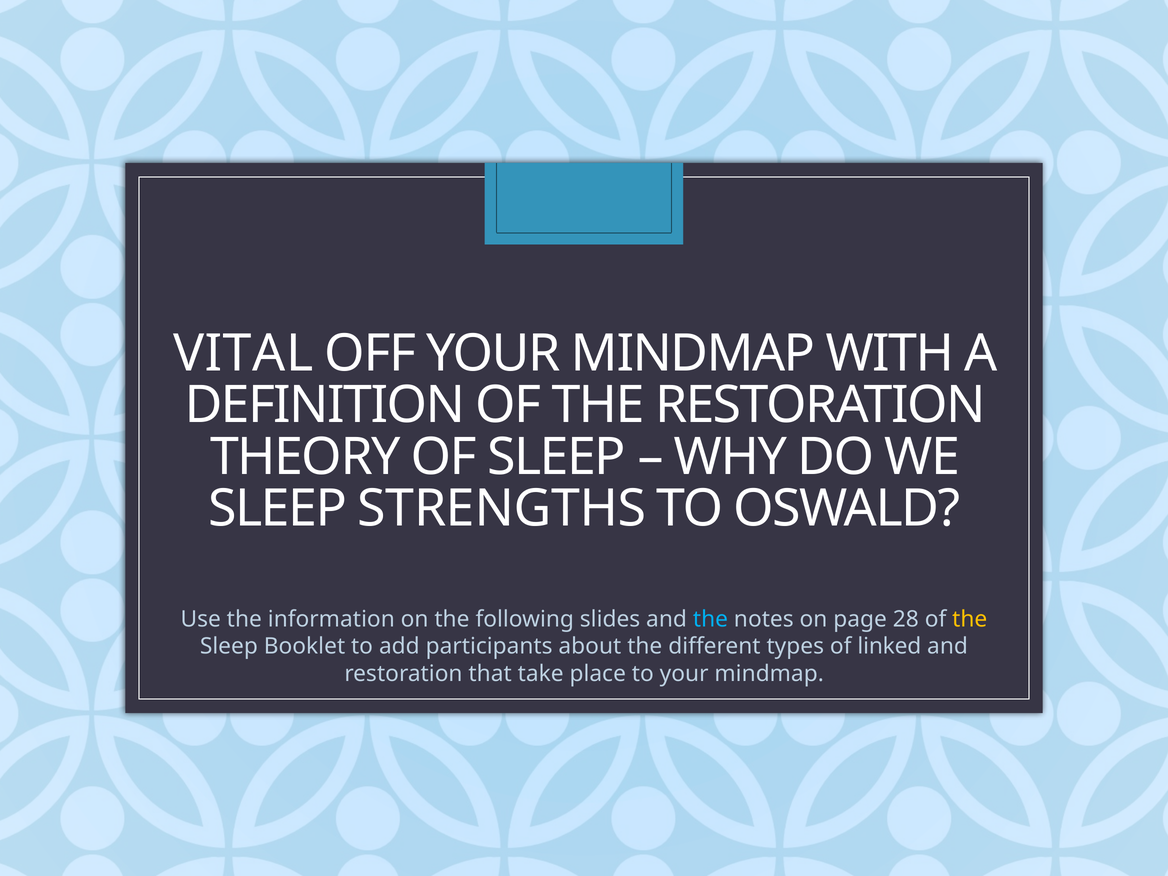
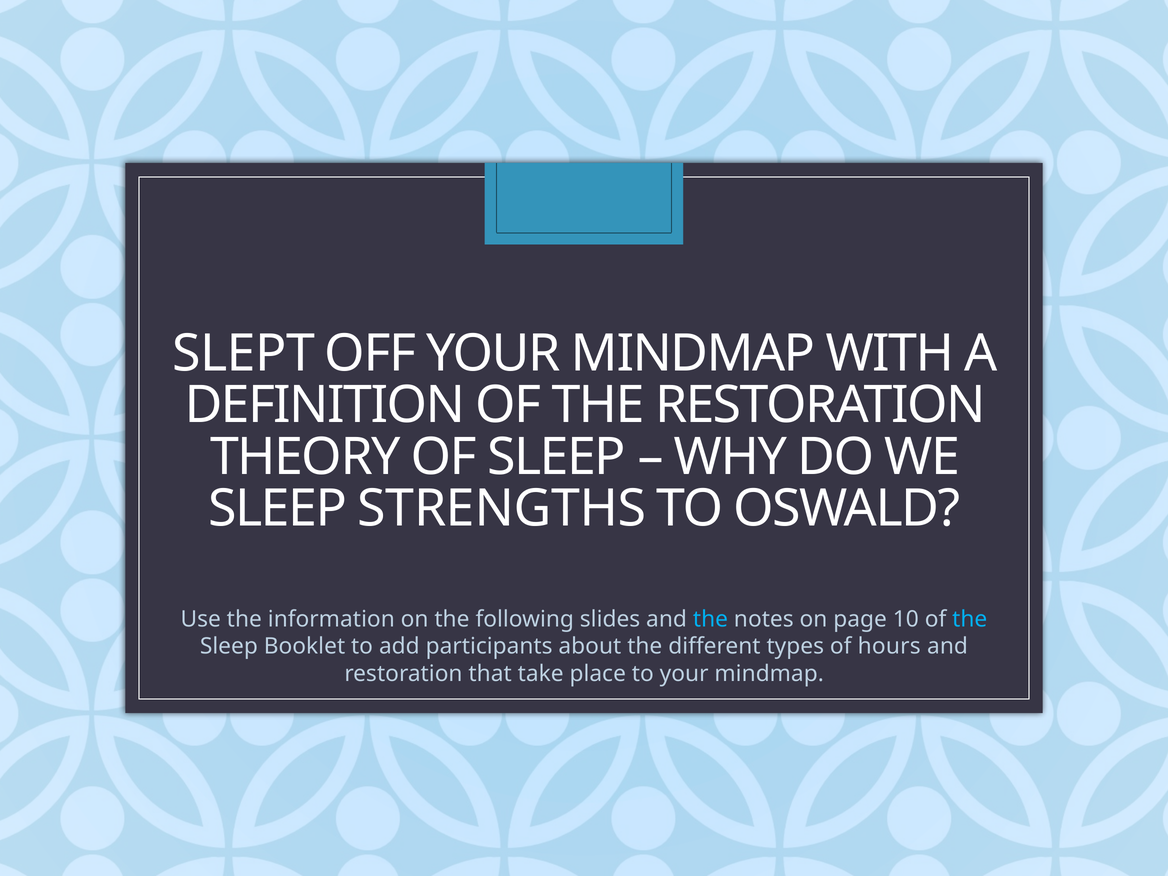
VITAL: VITAL -> SLEPT
28: 28 -> 10
the at (970, 619) colour: yellow -> light blue
linked: linked -> hours
